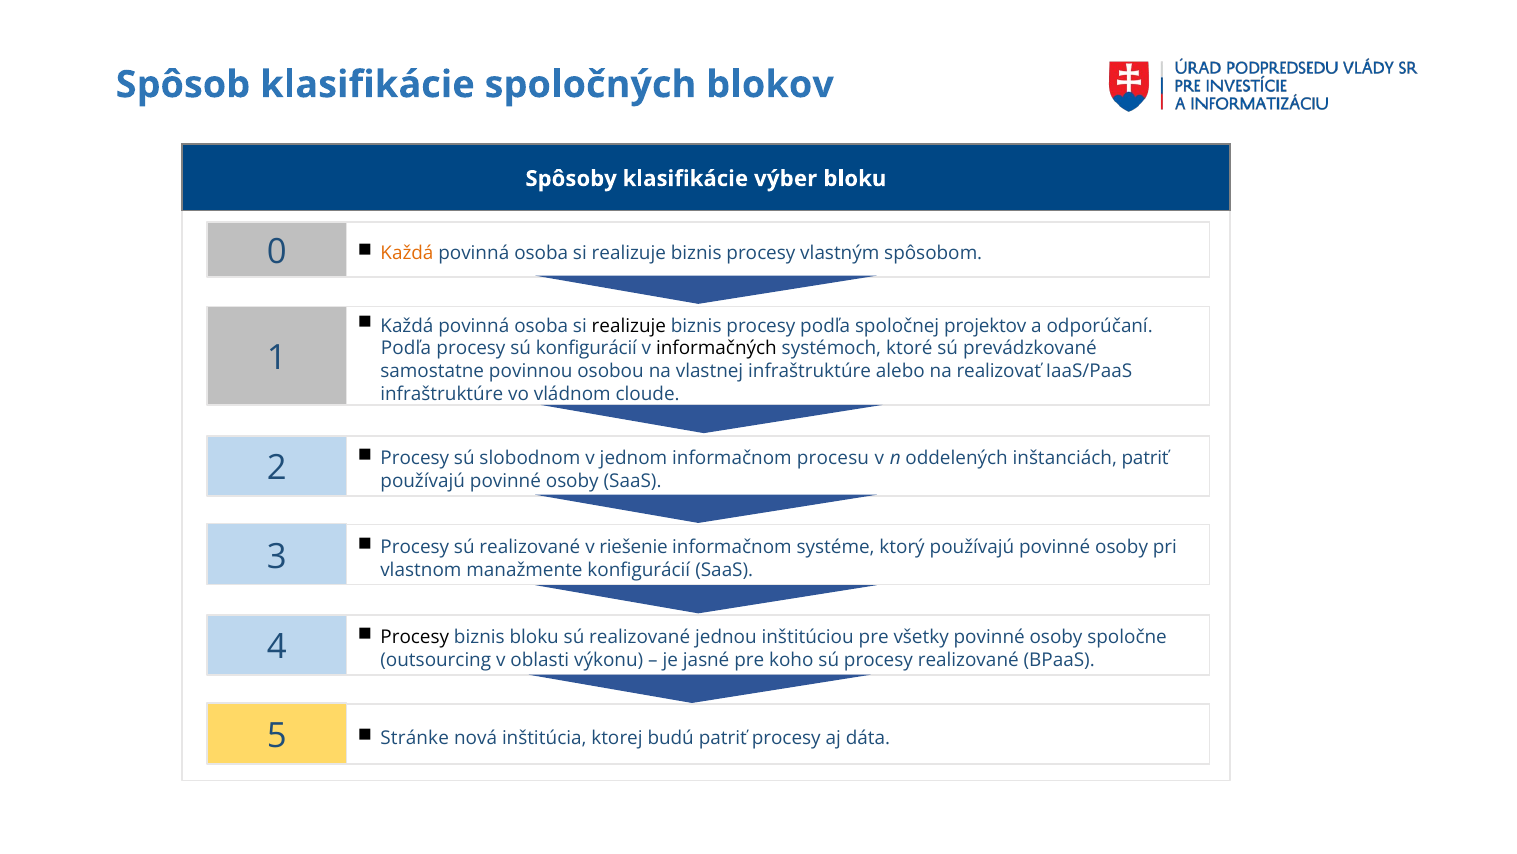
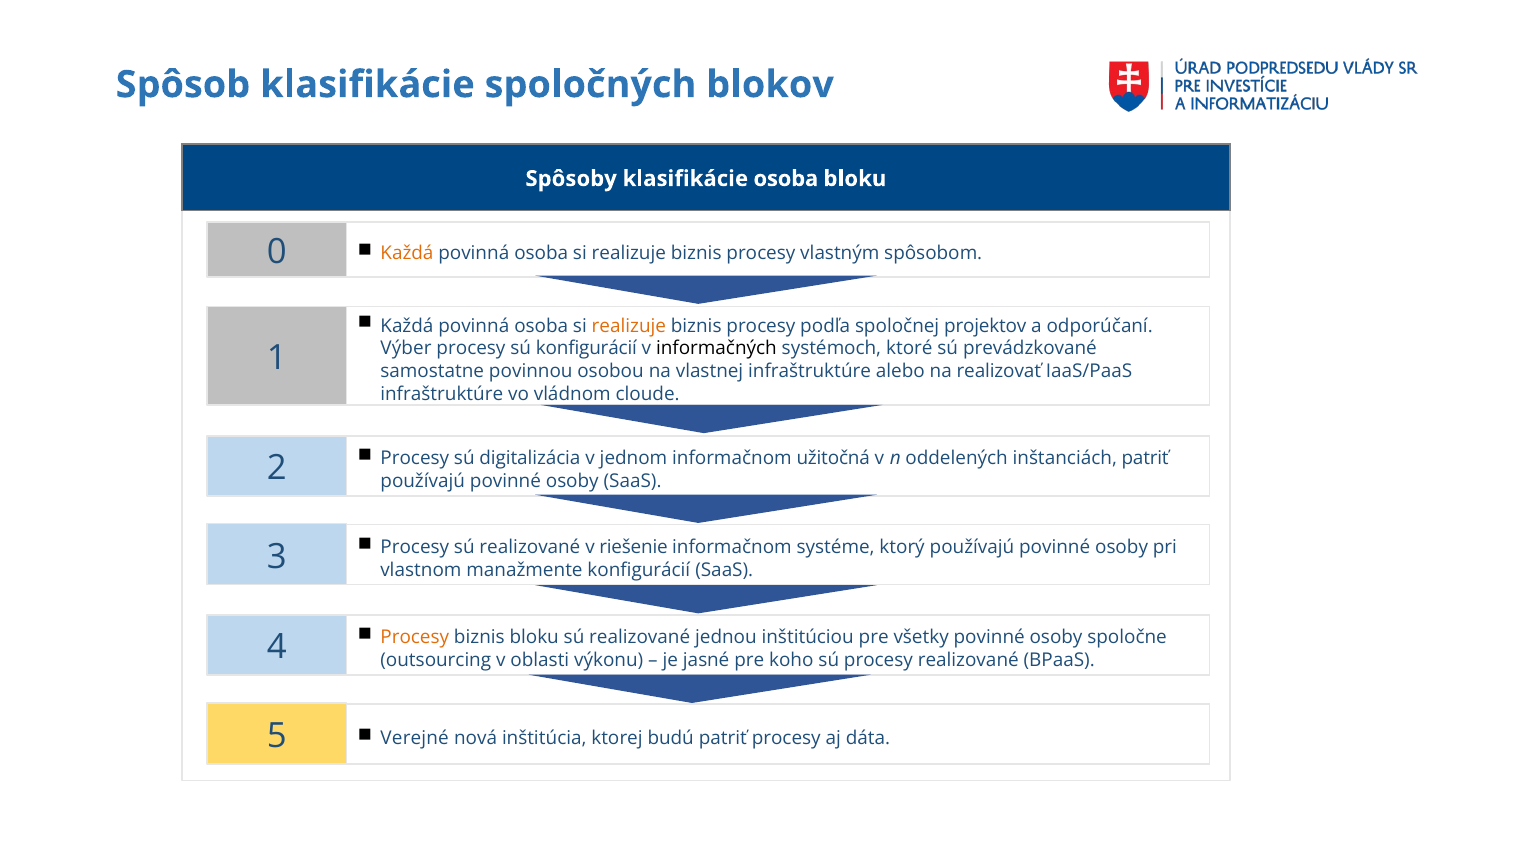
klasifikácie výber: výber -> osoba
realizuje at (629, 325) colour: black -> orange
Podľa at (406, 348): Podľa -> Výber
slobodnom: slobodnom -> digitalizácia
procesu: procesu -> užitočná
Procesy at (415, 637) colour: black -> orange
Stránke: Stránke -> Verejné
